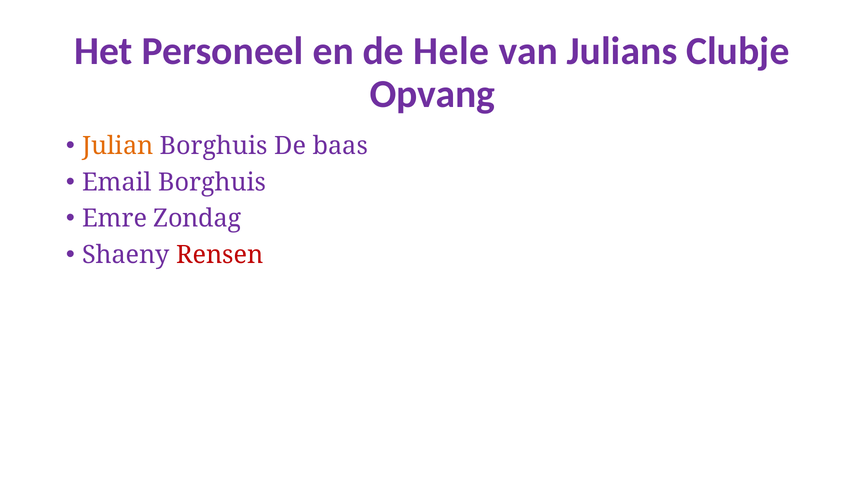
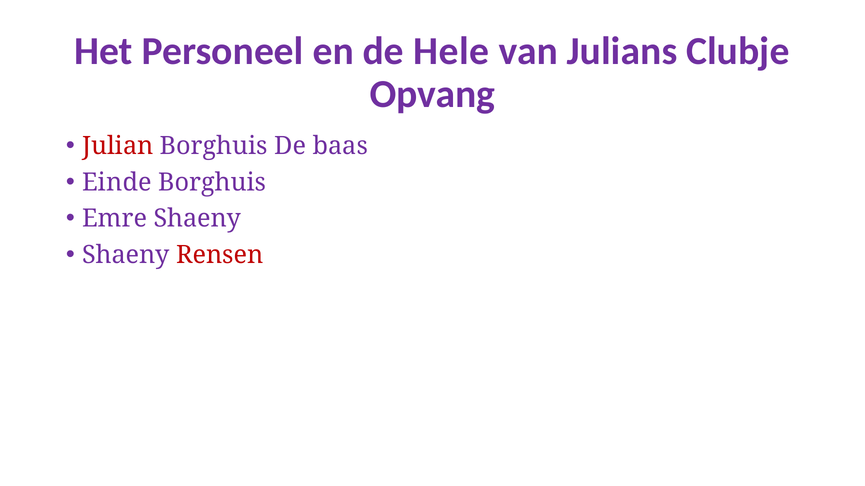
Julian colour: orange -> red
Email: Email -> Einde
Emre Zondag: Zondag -> Shaeny
